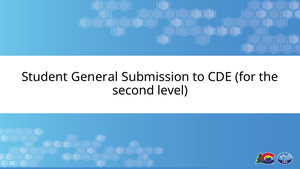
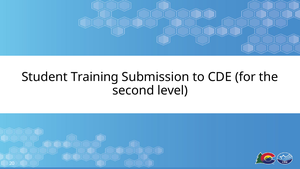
General: General -> Training
